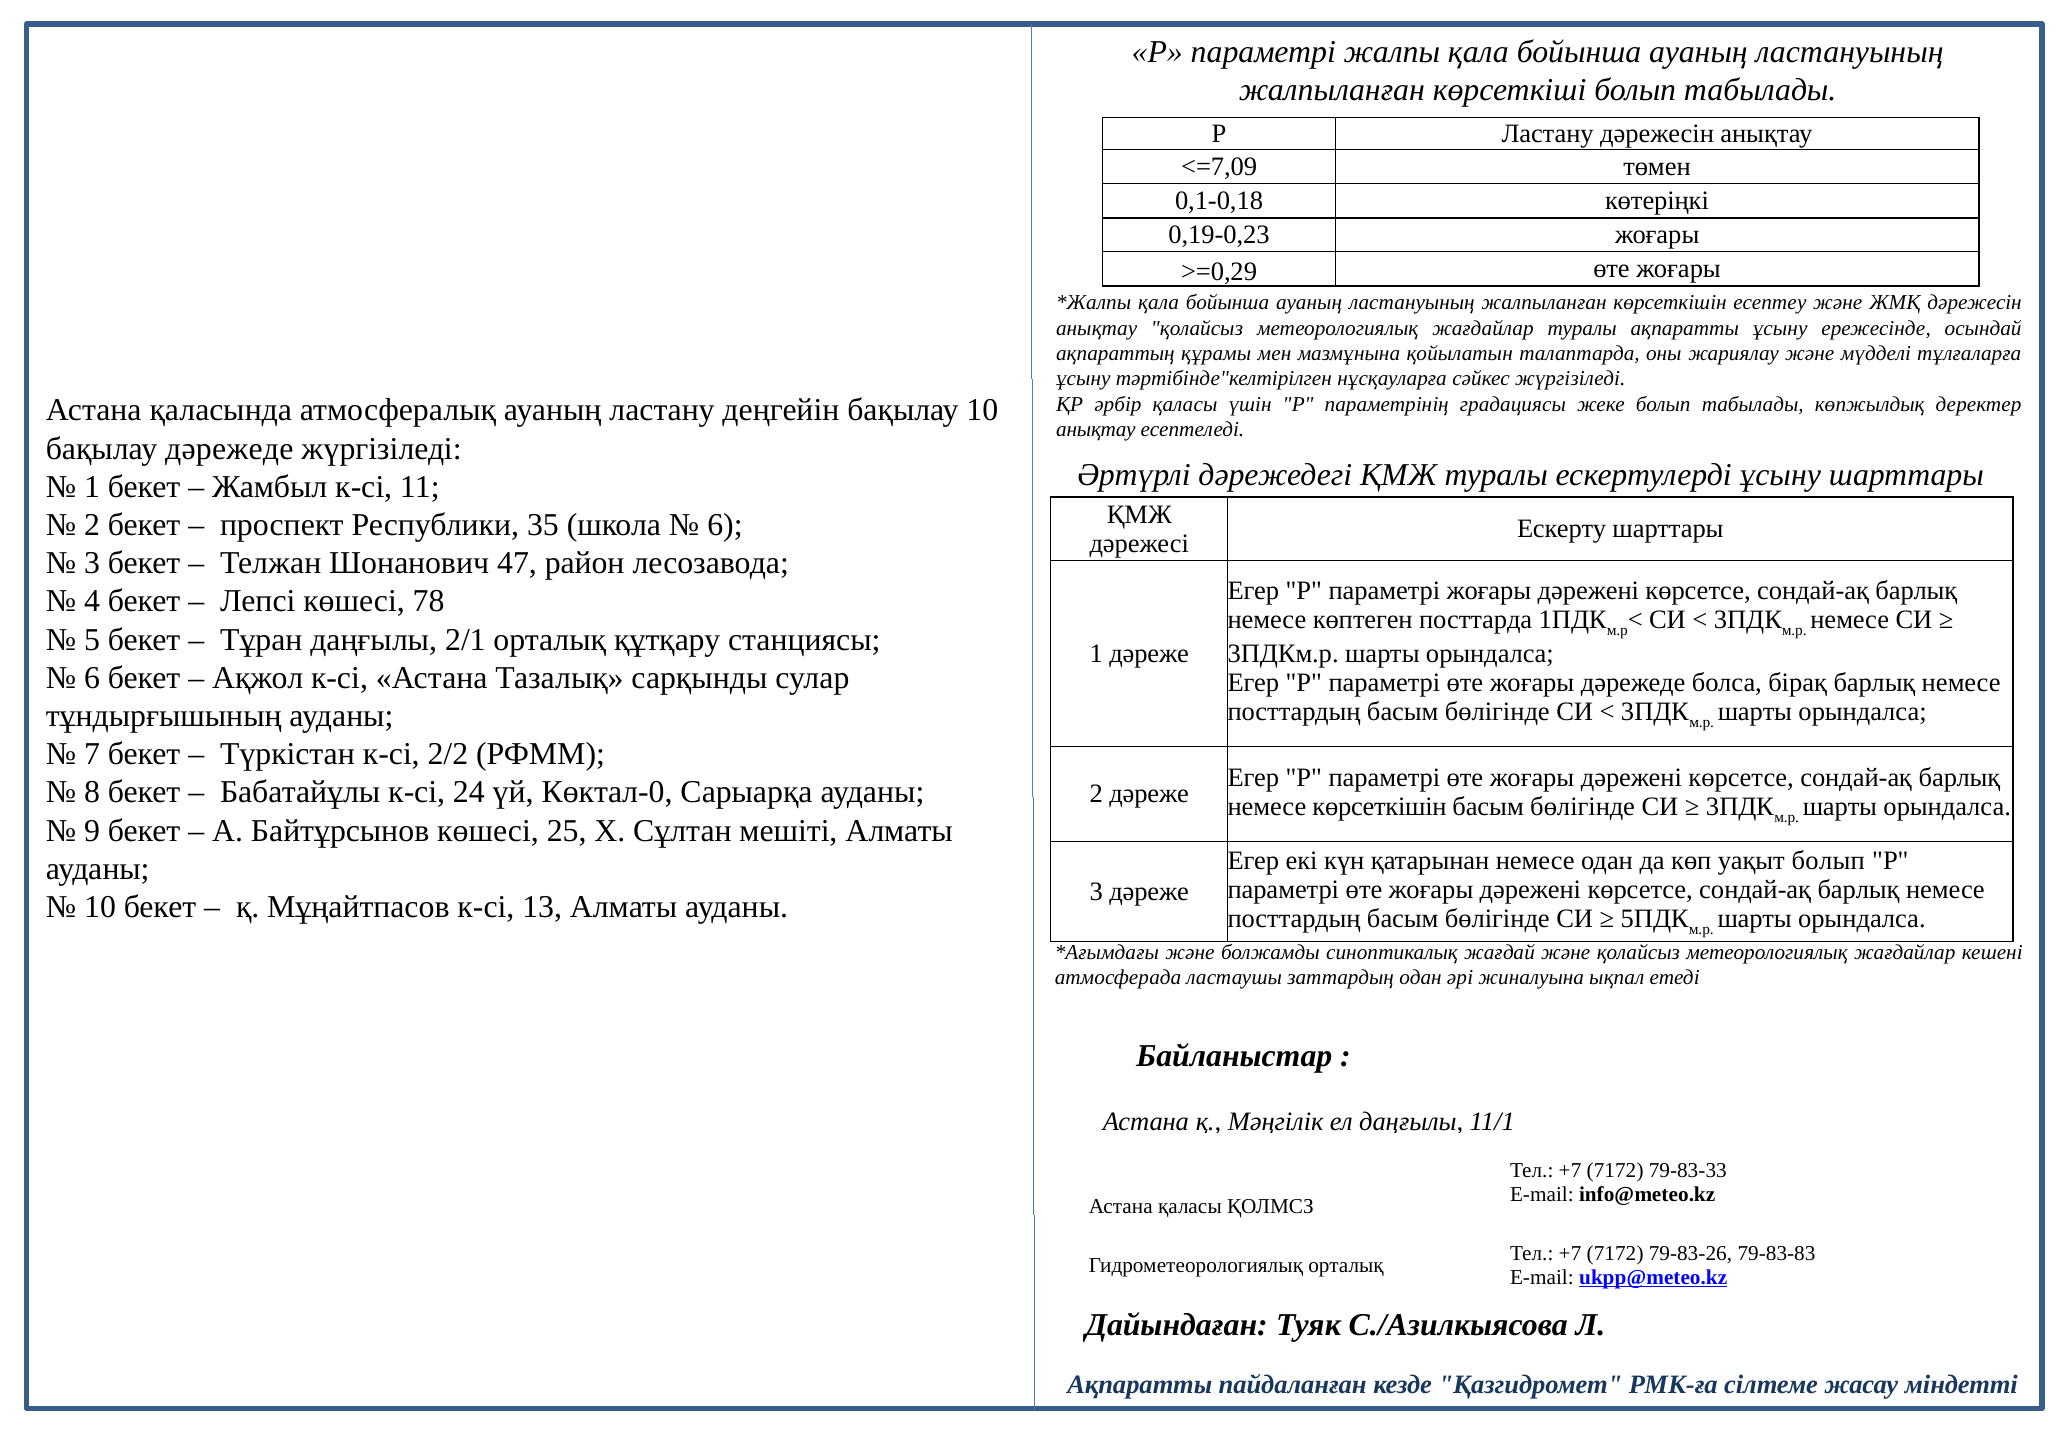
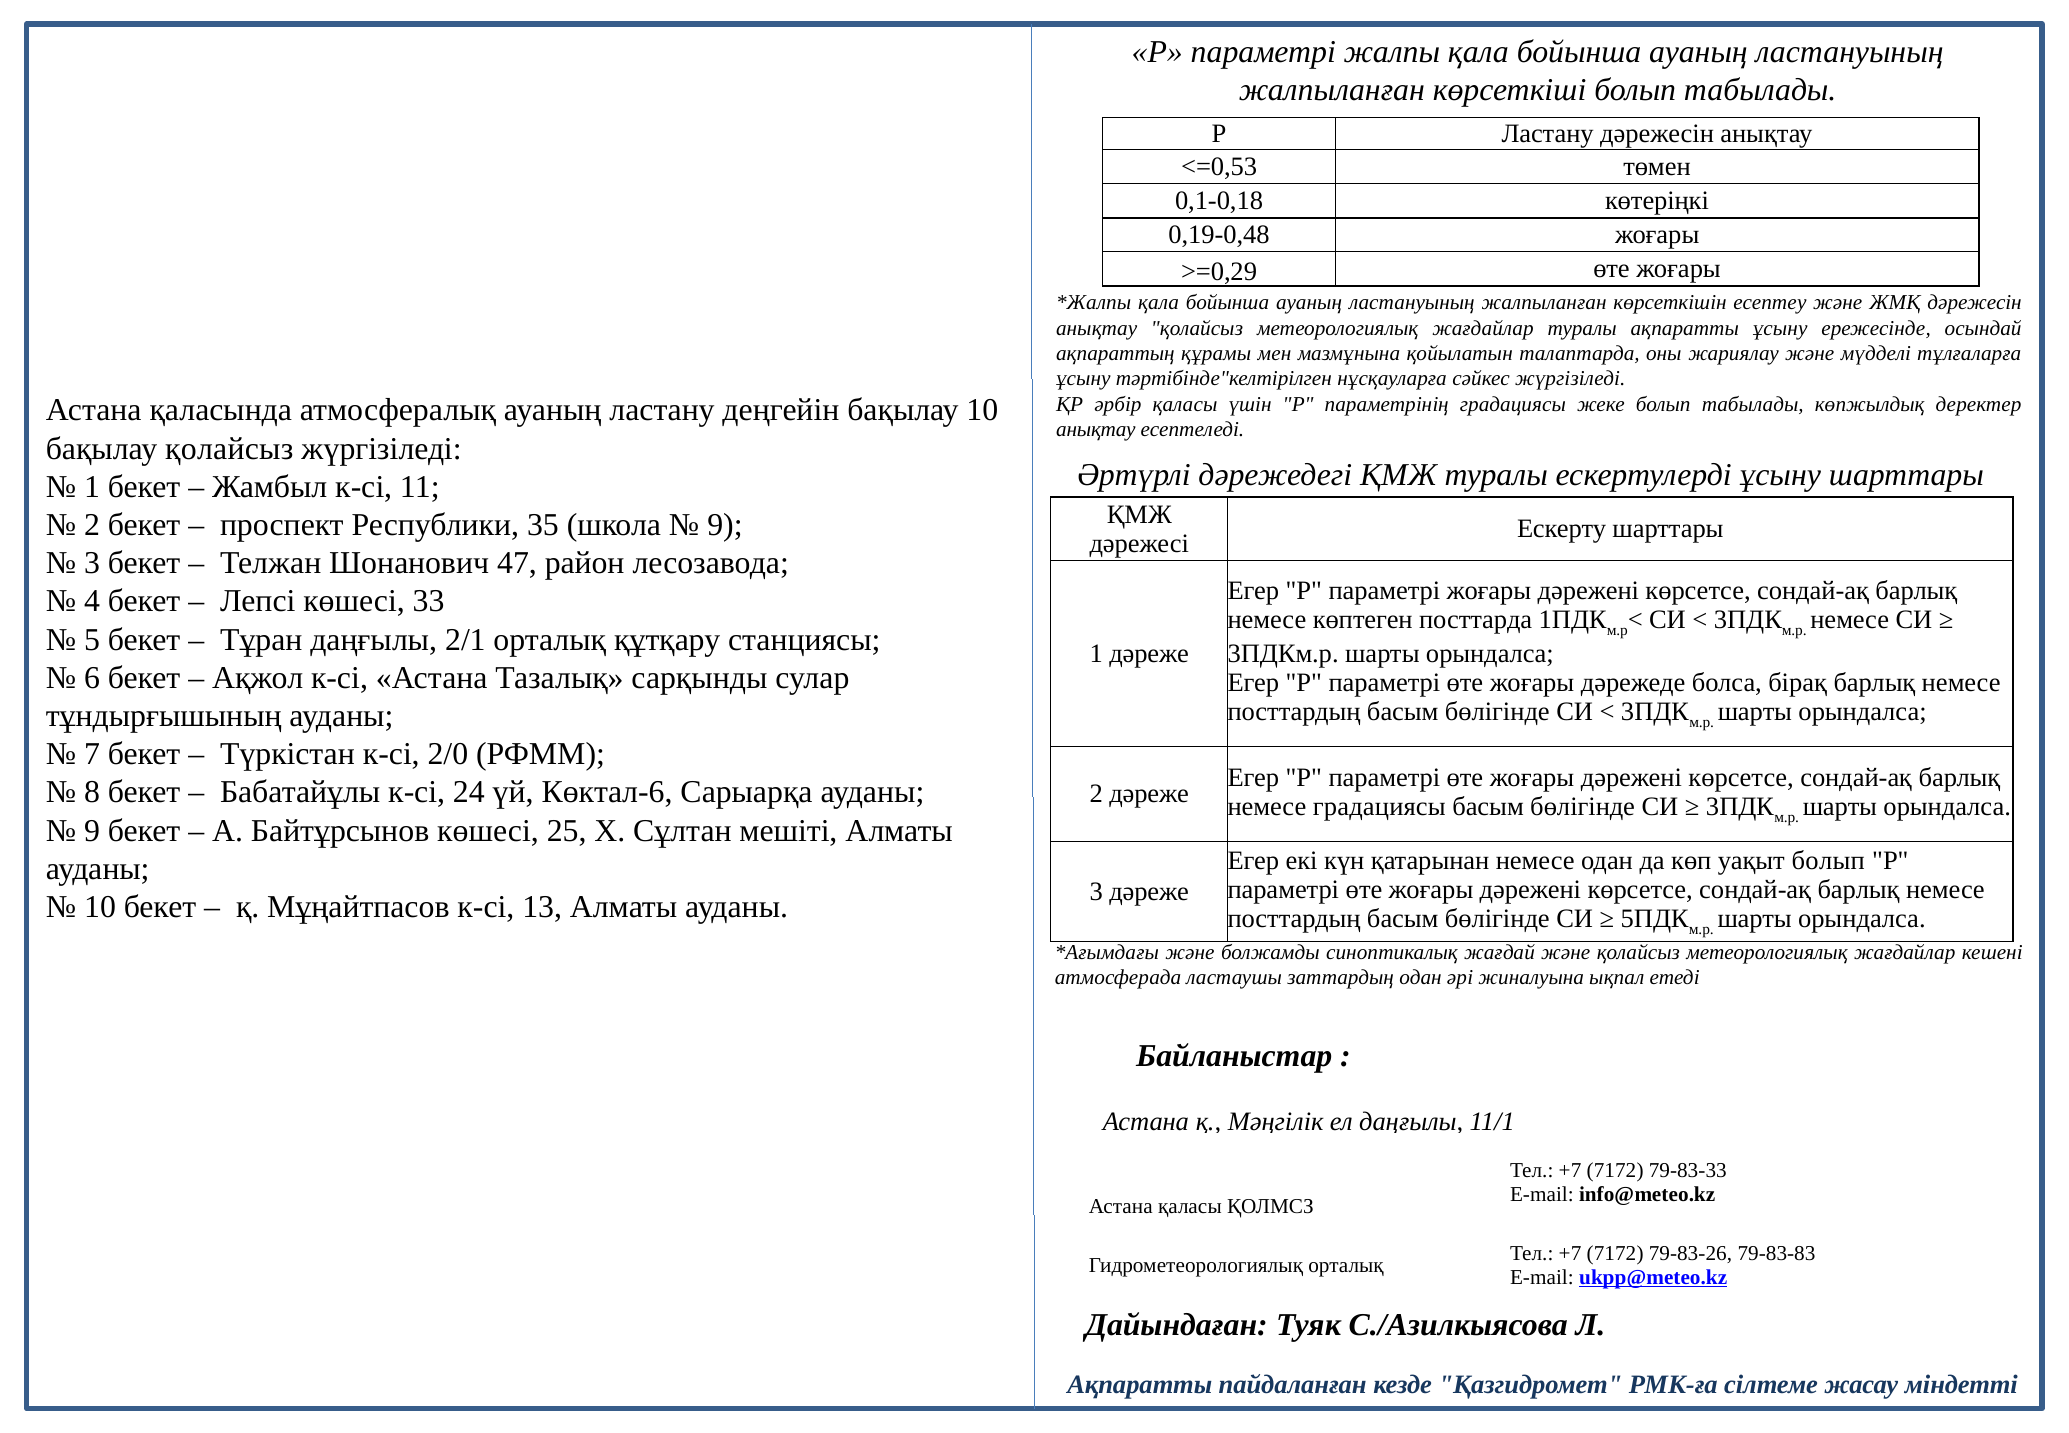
<=7,09: <=7,09 -> <=0,53
0,19-0,23: 0,19-0,23 -> 0,19-0,48
бақылау дәрежеде: дәрежеде -> қолайсыз
6 at (725, 525): 6 -> 9
78: 78 -> 33
2/2: 2/2 -> 2/0
Көктал-0: Көктал-0 -> Көктал-6
немесе көрсеткішін: көрсеткішін -> градациясы
